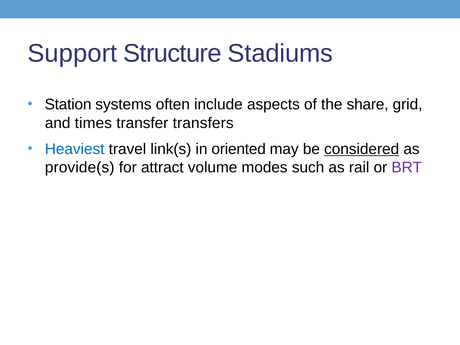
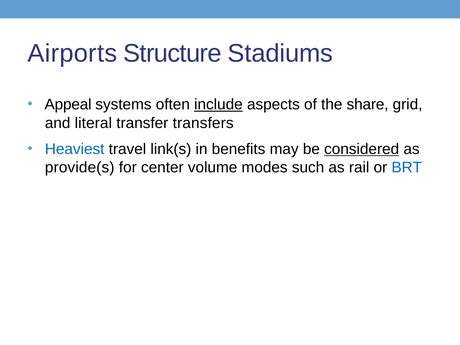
Support: Support -> Airports
Station: Station -> Appeal
include underline: none -> present
times: times -> literal
oriented: oriented -> benefits
attract: attract -> center
BRT colour: purple -> blue
